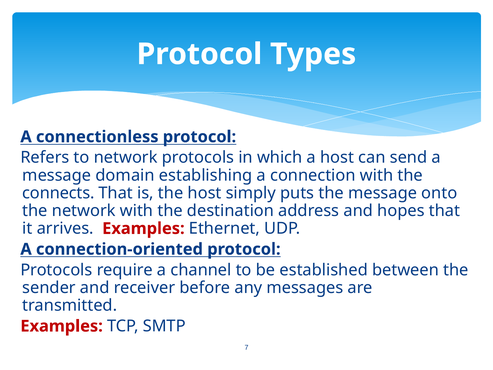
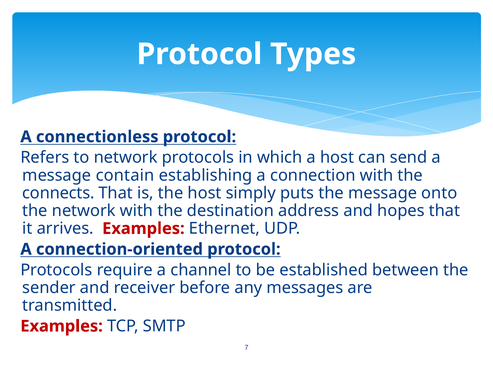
domain: domain -> contain
